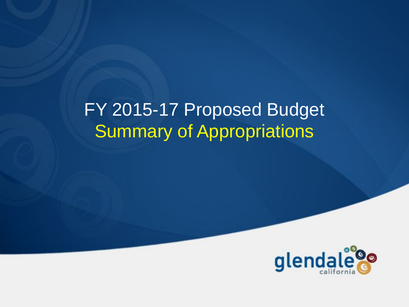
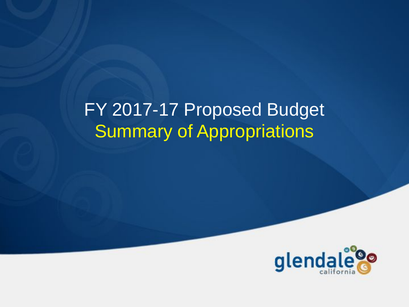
2015-17: 2015-17 -> 2017-17
